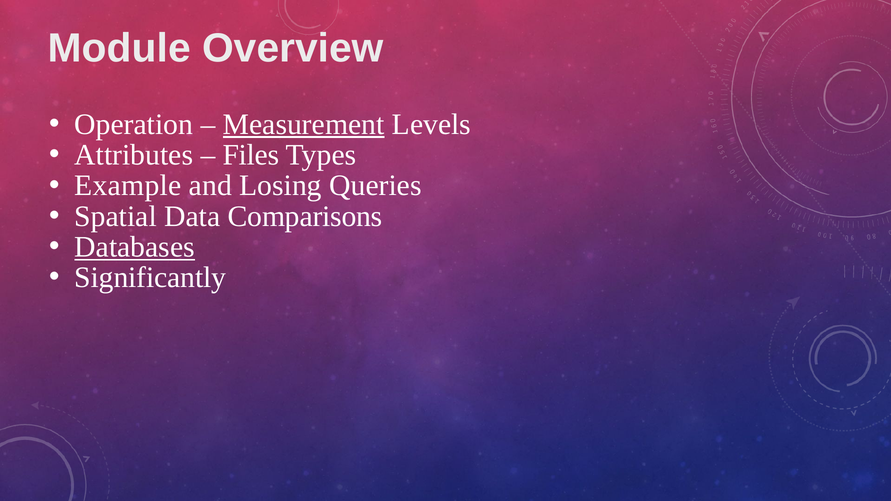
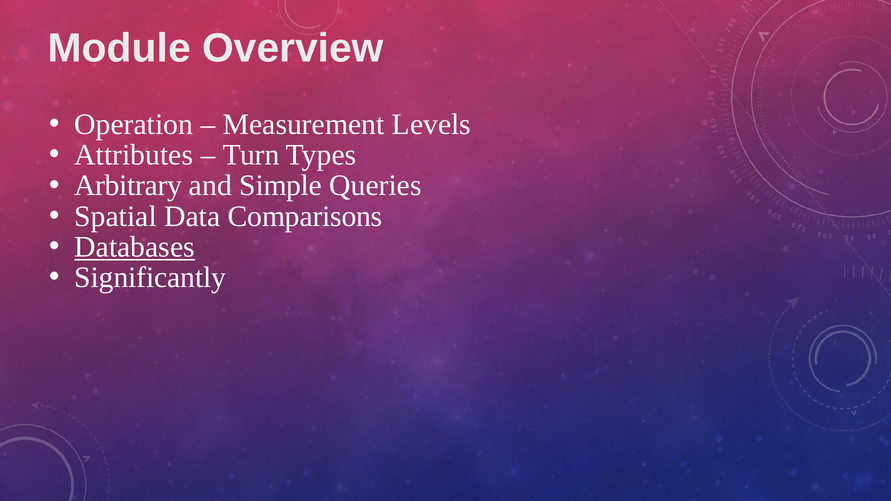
Measurement underline: present -> none
Files: Files -> Turn
Example: Example -> Arbitrary
Losing: Losing -> Simple
